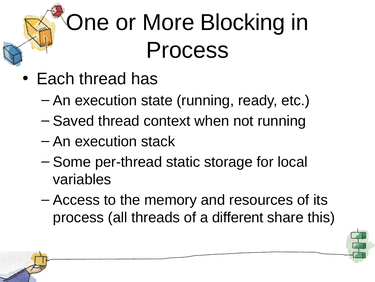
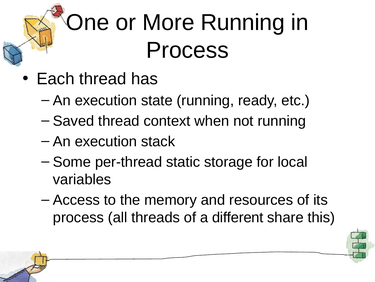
More Blocking: Blocking -> Running
